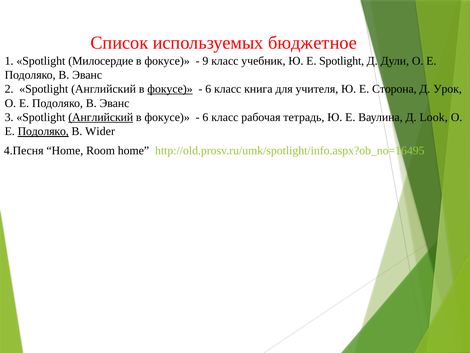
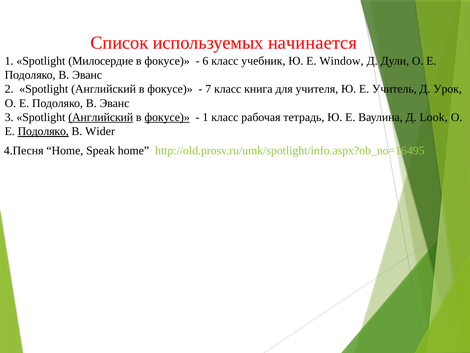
бюджетное: бюджетное -> начинается
9: 9 -> 6
Е Spotlight: Spotlight -> Window
фокусе at (170, 89) underline: present -> none
6 at (208, 89): 6 -> 7
Сторона: Сторона -> Учитель
фокусе at (167, 117) underline: none -> present
6 at (205, 117): 6 -> 1
Room: Room -> Speak
